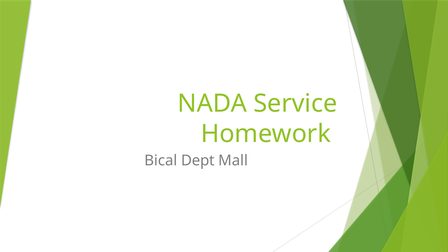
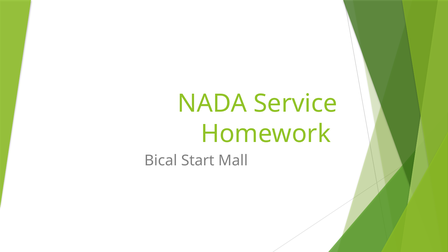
Dept: Dept -> Start
